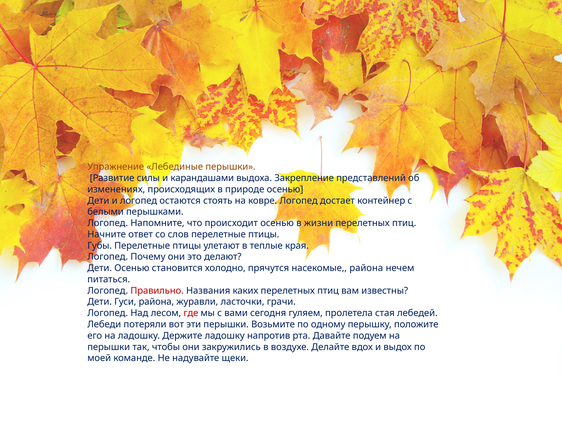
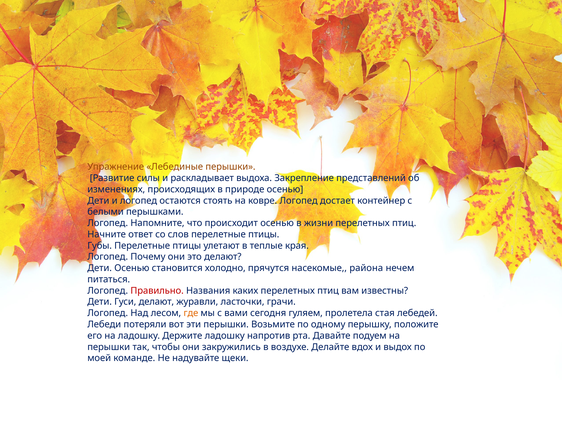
карандашами: карандашами -> раскладывает
Гуси района: района -> делают
где colour: red -> orange
